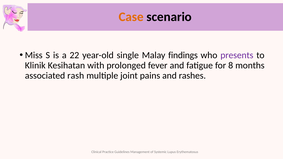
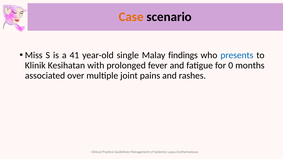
22: 22 -> 41
presents colour: purple -> blue
8: 8 -> 0
rash: rash -> over
